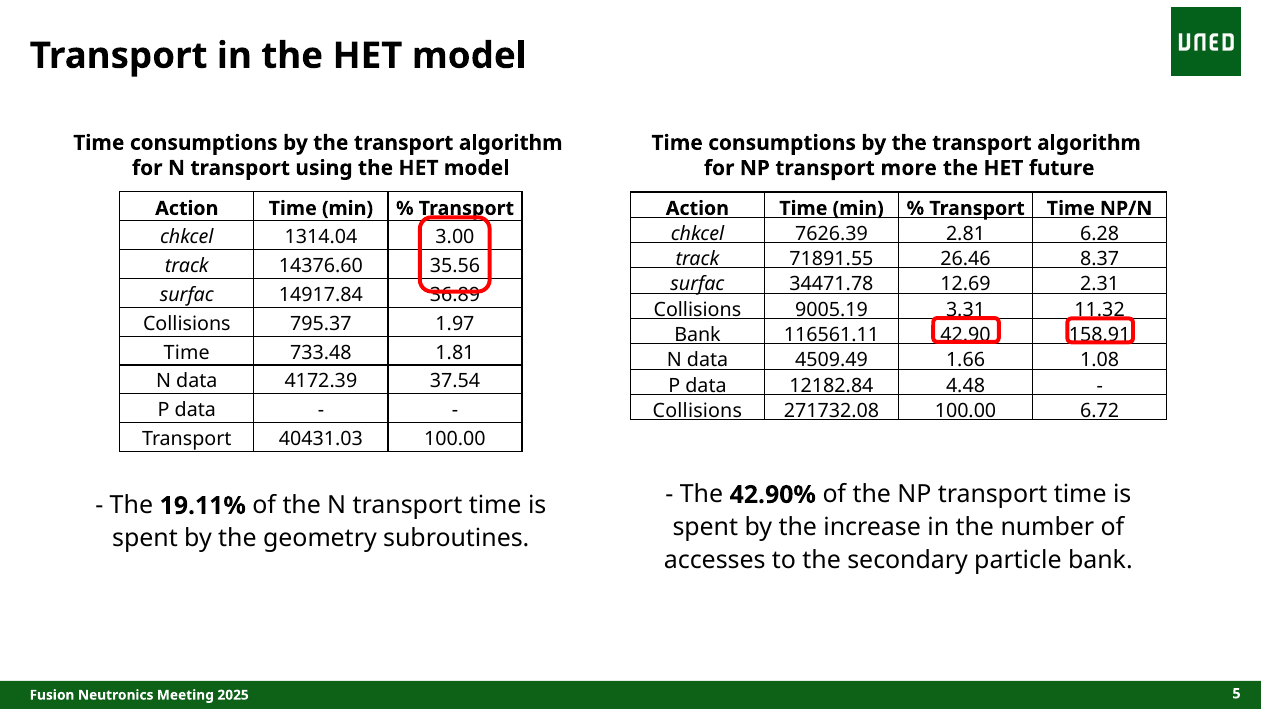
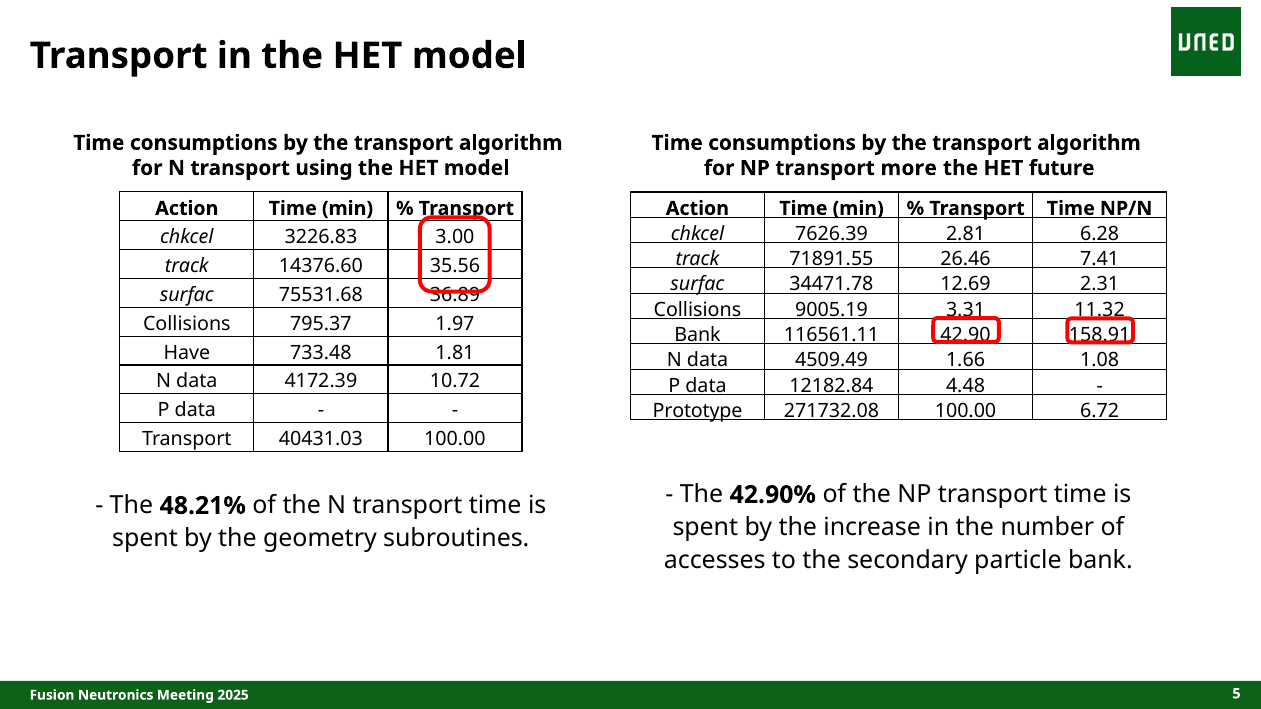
1314.04: 1314.04 -> 3226.83
8.37: 8.37 -> 7.41
14917.84: 14917.84 -> 75531.68
Time at (187, 353): Time -> Have
37.54: 37.54 -> 10.72
Collisions at (697, 411): Collisions -> Prototype
19.11%: 19.11% -> 48.21%
